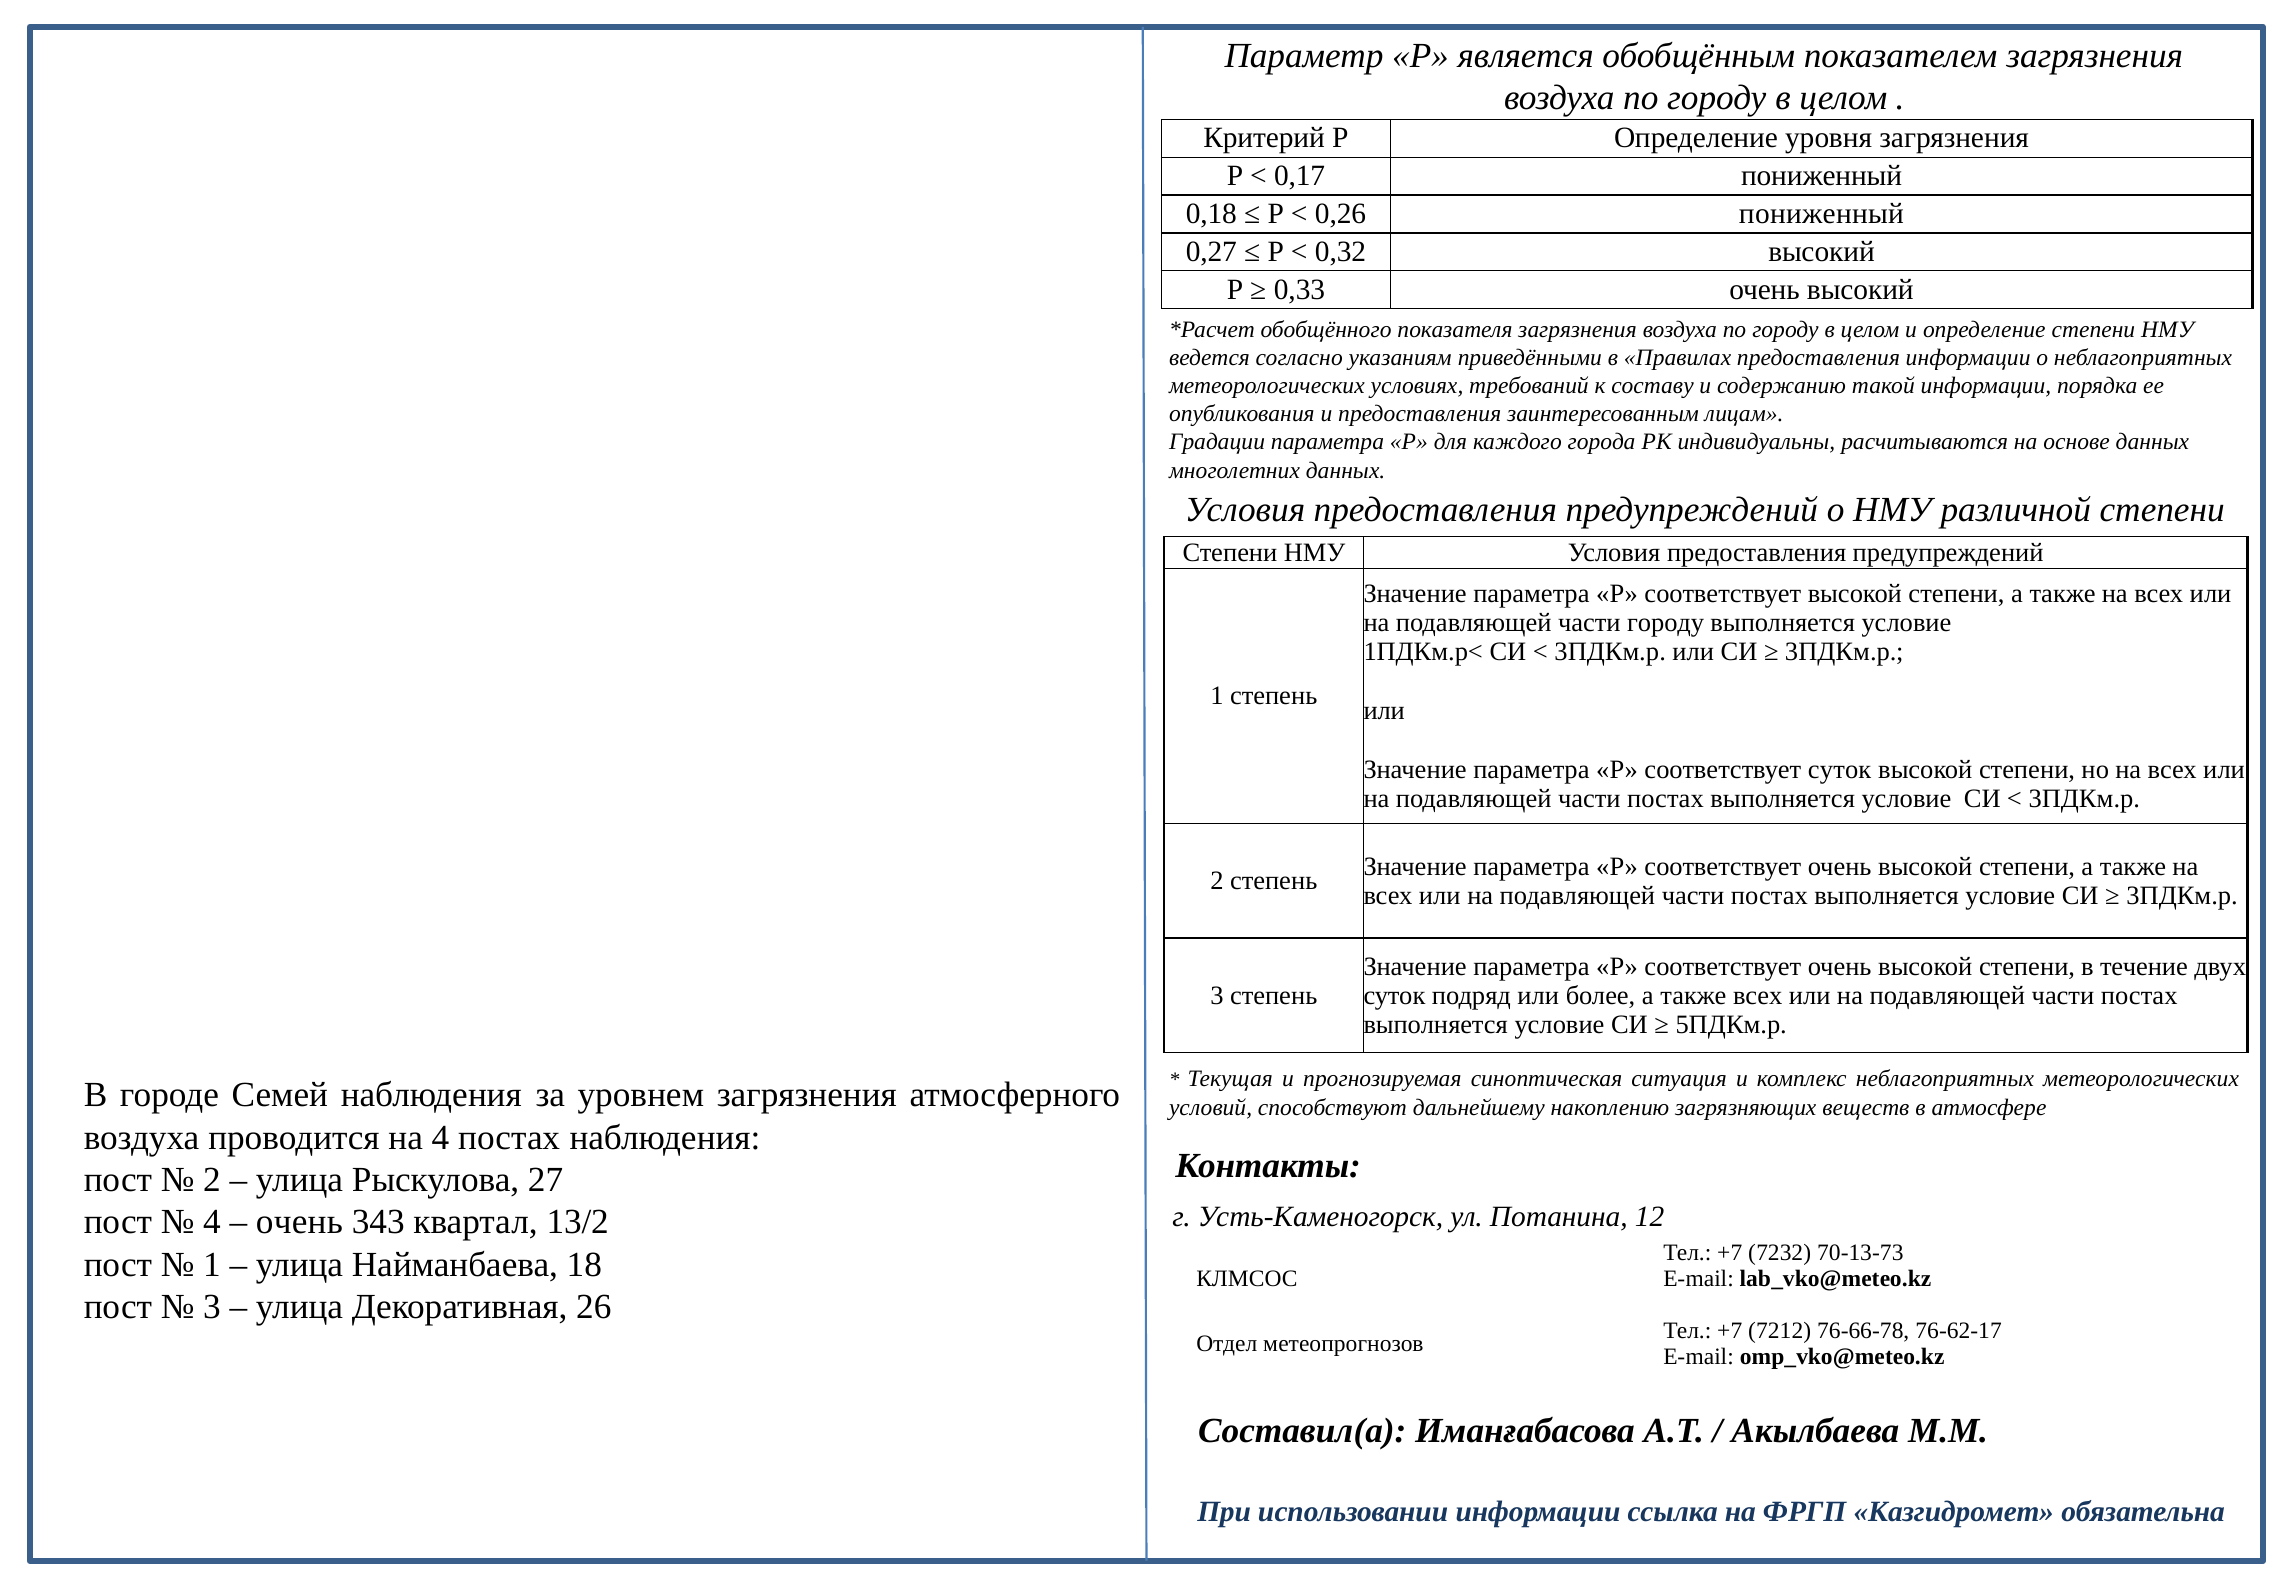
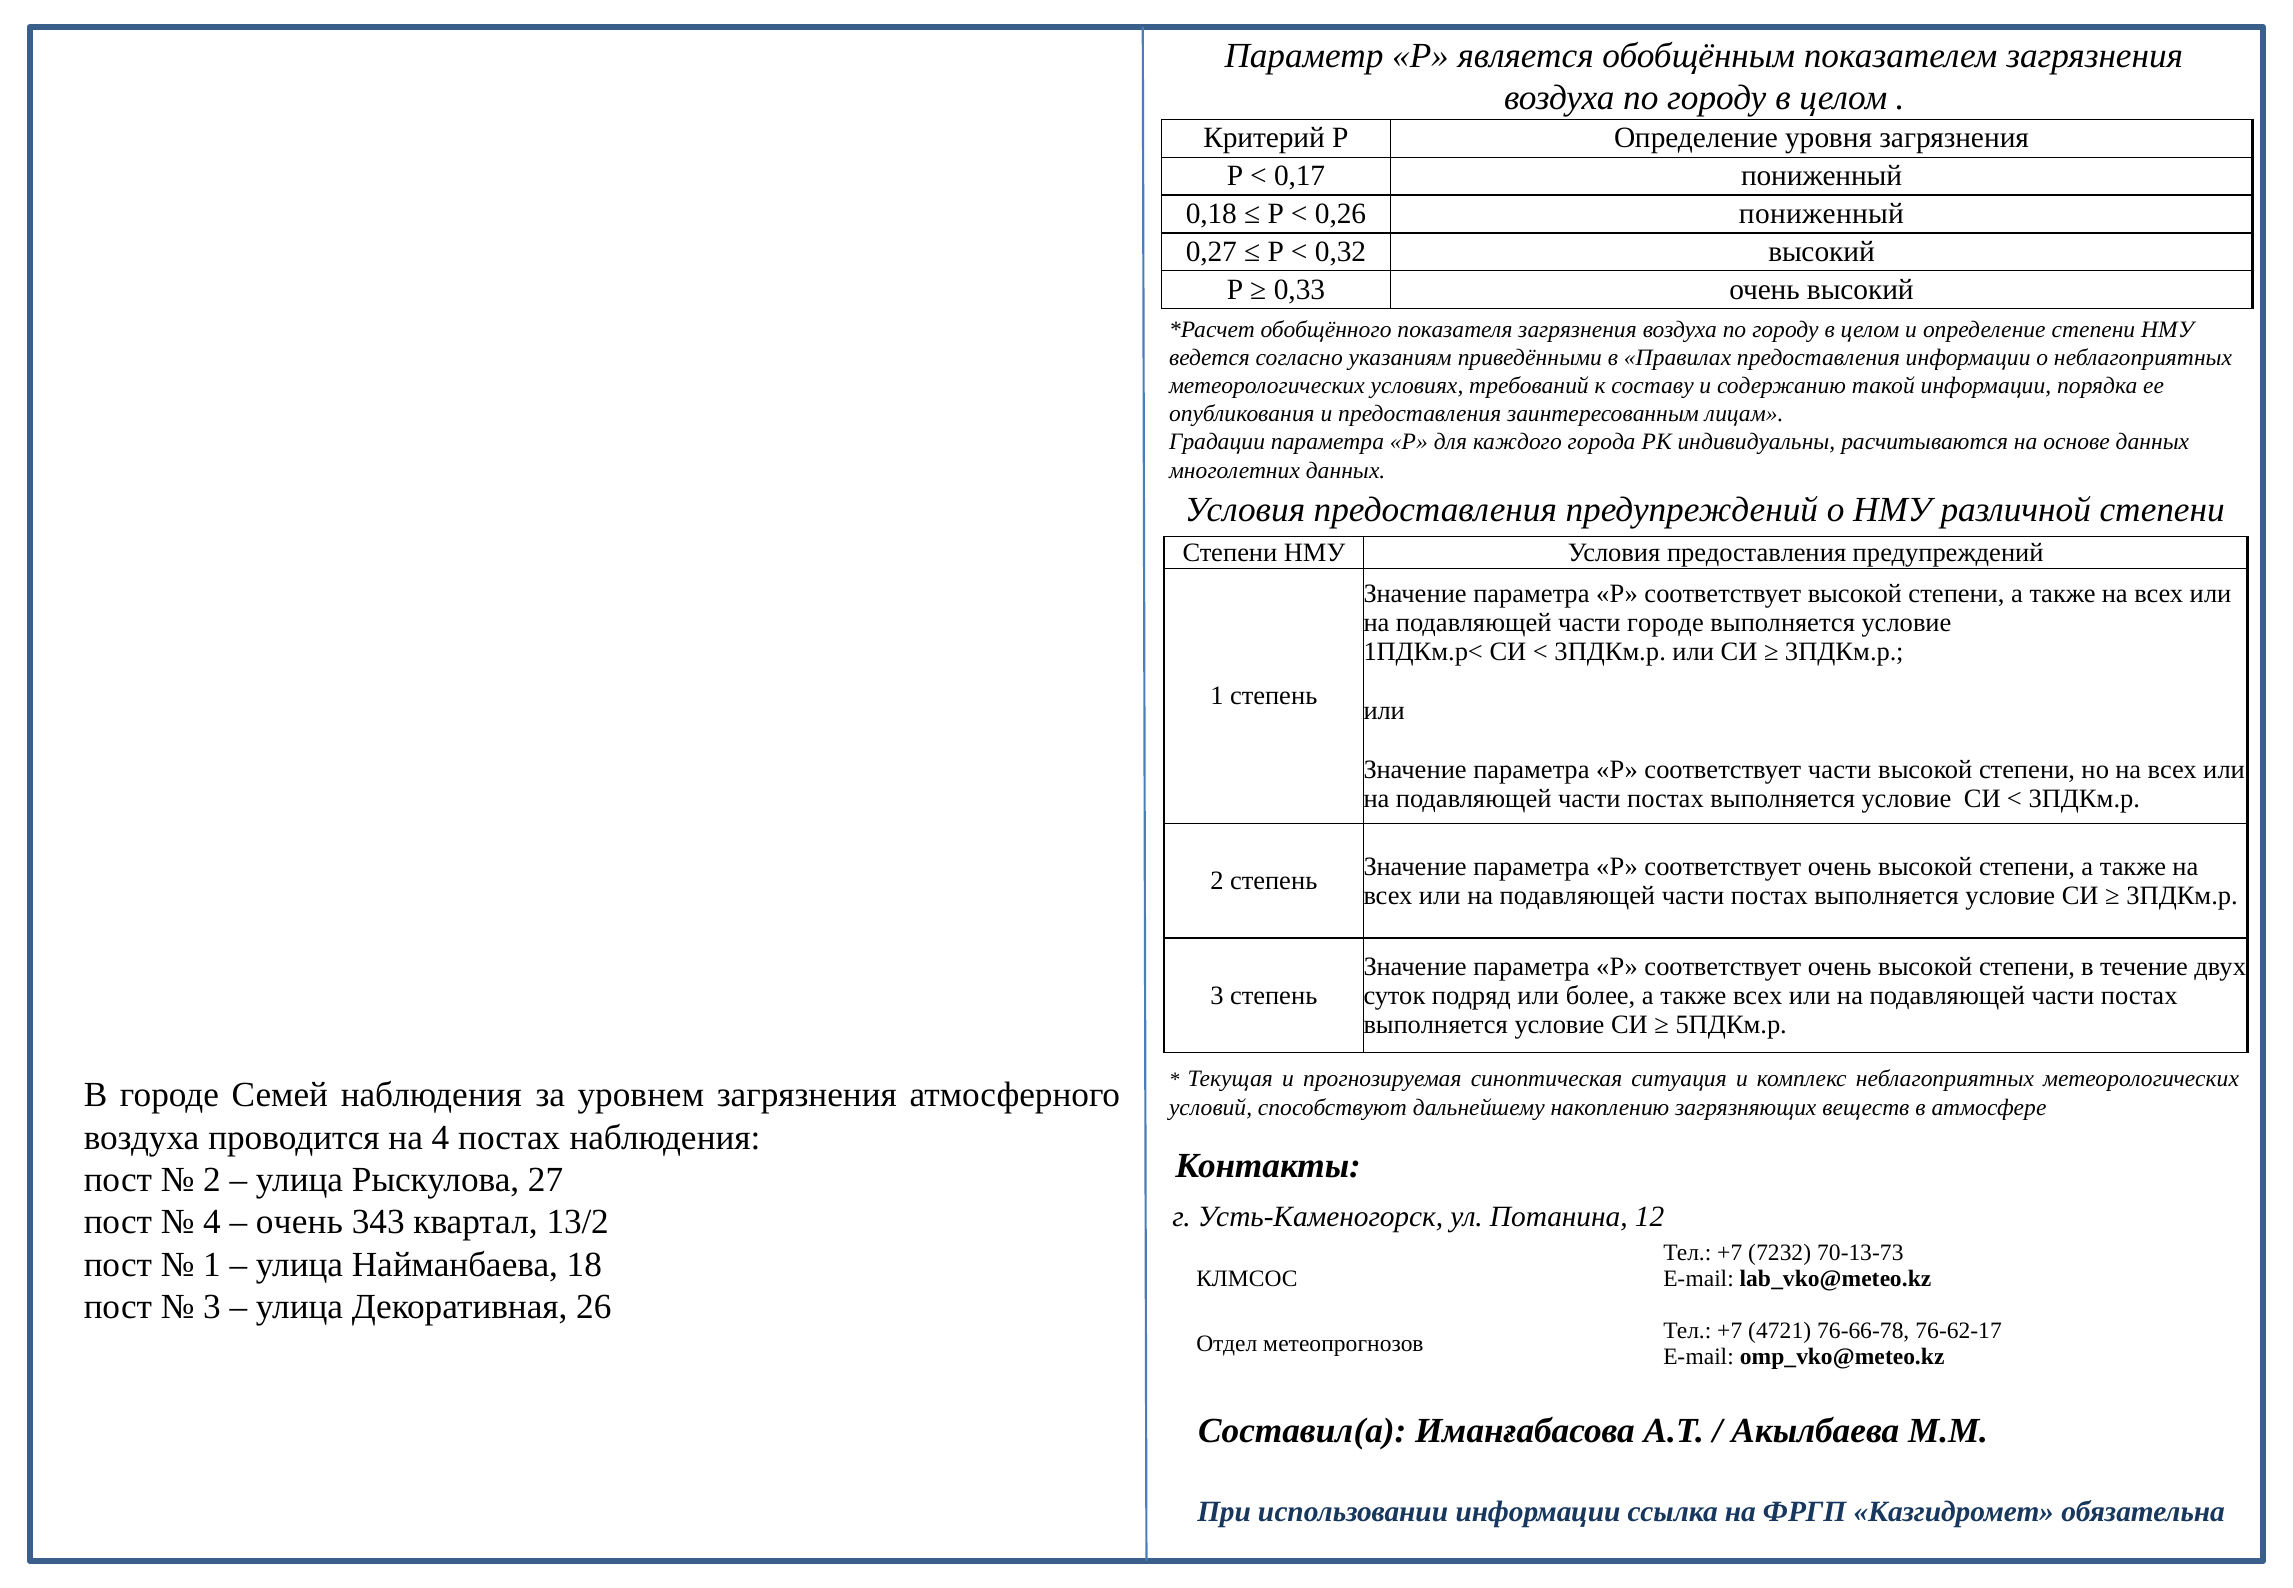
части городу: городу -> городе
соответствует суток: суток -> части
7212: 7212 -> 4721
